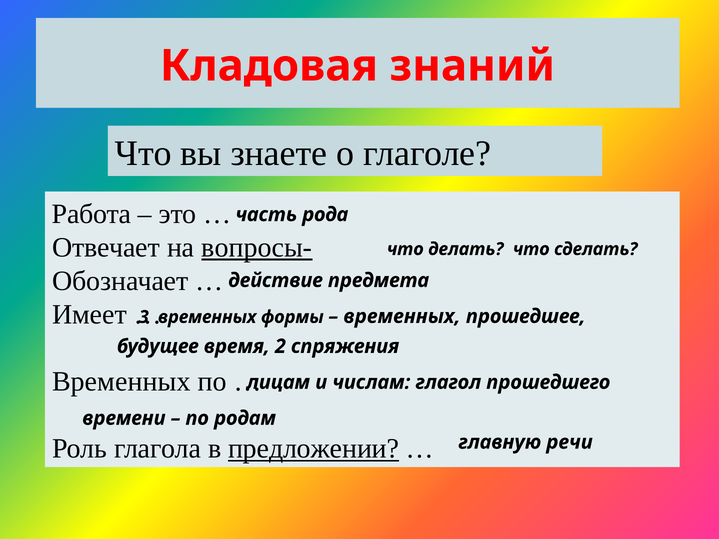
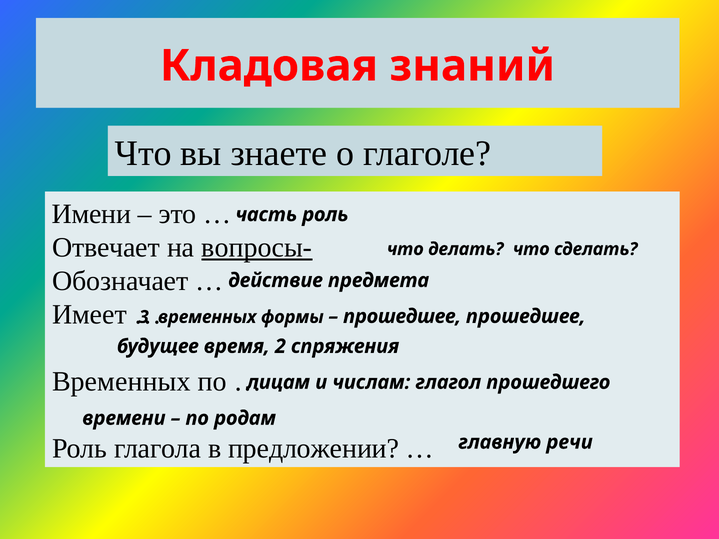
Работа: Работа -> Имени
часть рода: рода -> роль
временных at (402, 317): временных -> прошедшее
предложении underline: present -> none
